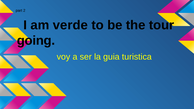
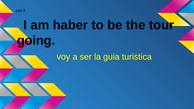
verde: verde -> haber
